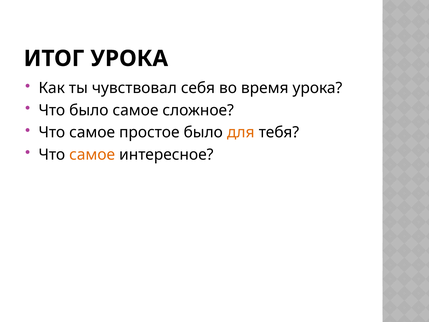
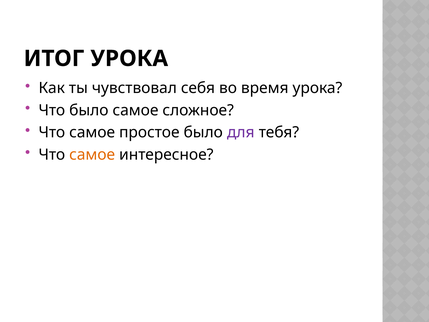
для colour: orange -> purple
